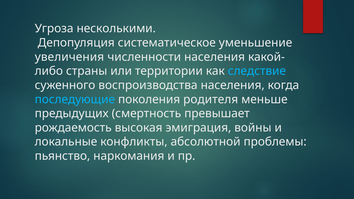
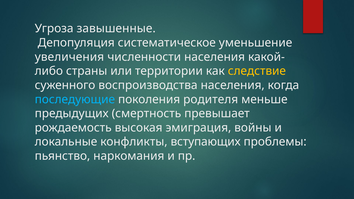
несколькими: несколькими -> завышенные
следствие colour: light blue -> yellow
абсолютной: абсолютной -> вступающих
